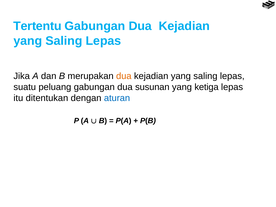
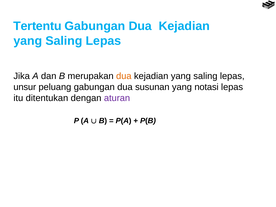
suatu: suatu -> unsur
ketiga: ketiga -> notasi
aturan colour: blue -> purple
